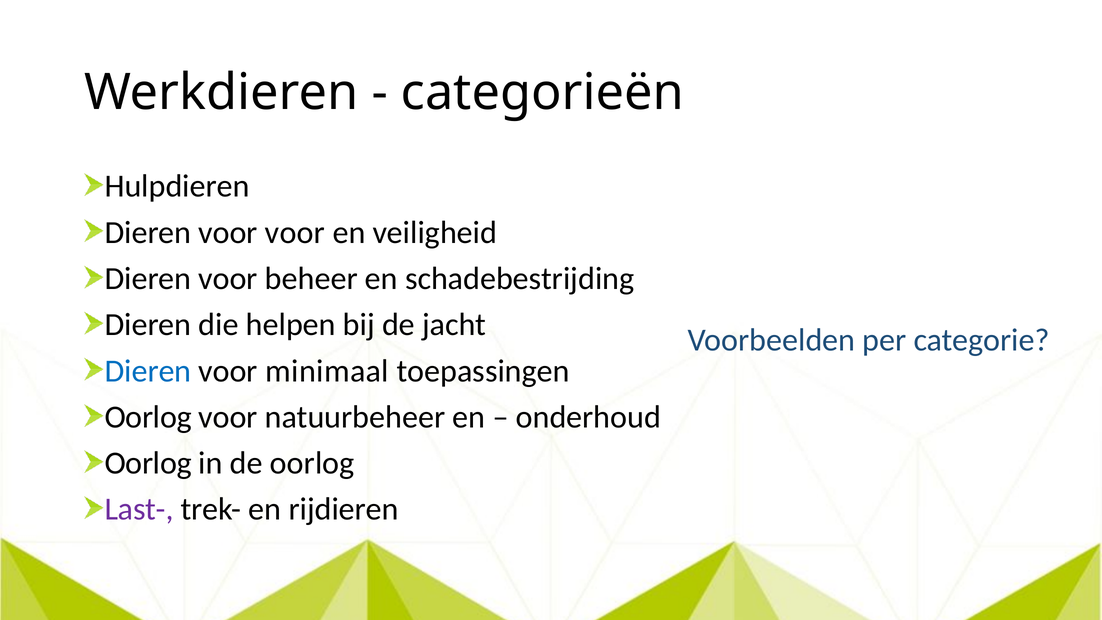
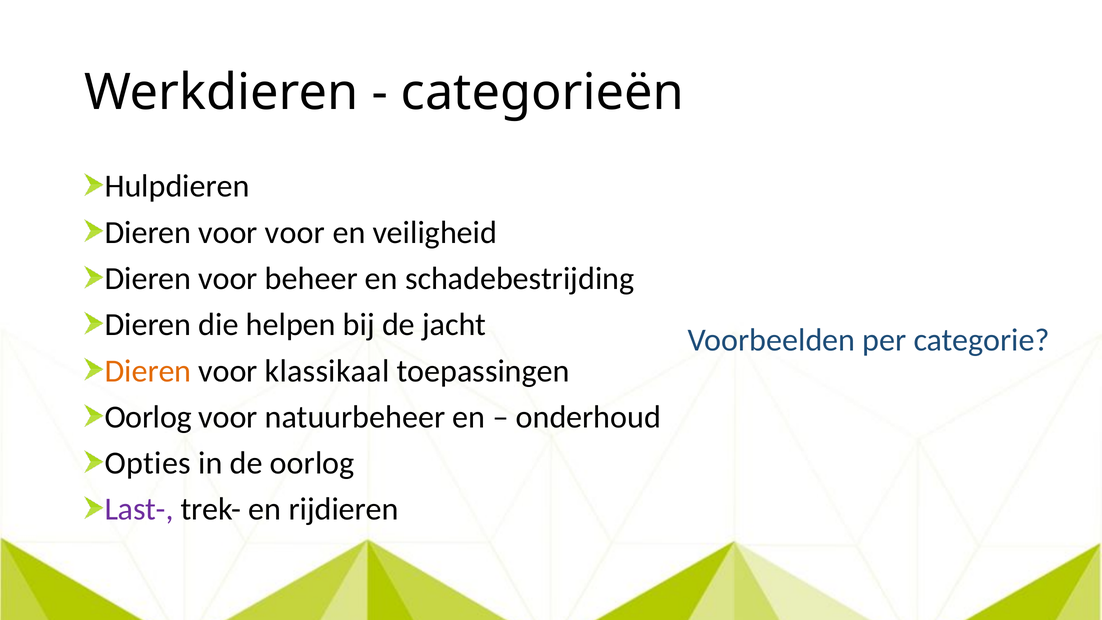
Dieren at (148, 371) colour: blue -> orange
minimaal: minimaal -> klassikaal
Oorlog at (148, 463): Oorlog -> Opties
